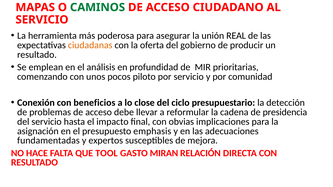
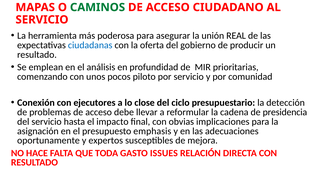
ciudadanas colour: orange -> blue
beneficios: beneficios -> ejecutores
fundamentadas: fundamentadas -> oportunamente
TOOL: TOOL -> TODA
MIRAN: MIRAN -> ISSUES
